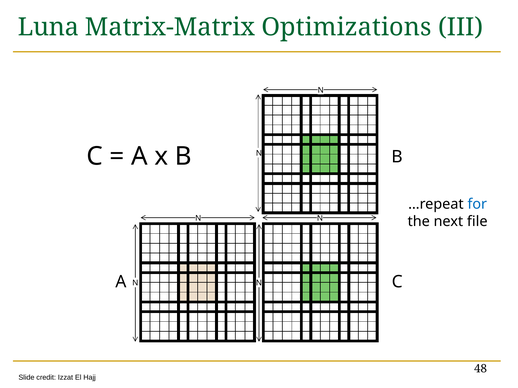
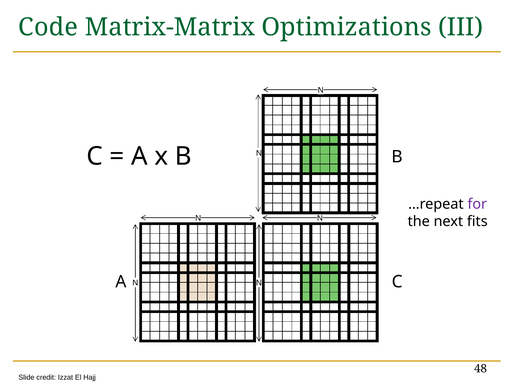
Luna: Luna -> Code
for colour: blue -> purple
file: file -> fits
